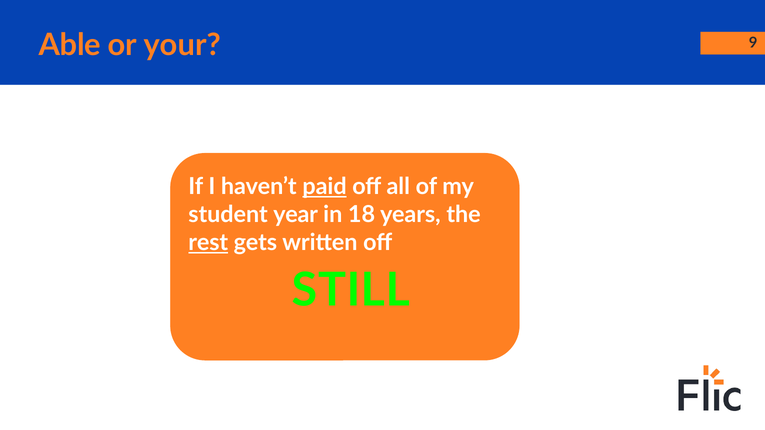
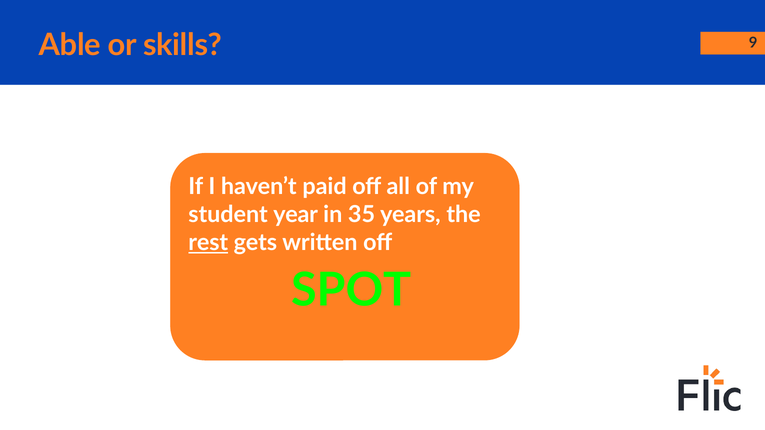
your: your -> skills
paid underline: present -> none
18: 18 -> 35
STILL: STILL -> SPOT
